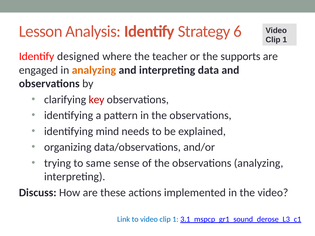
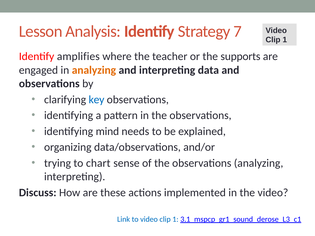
6: 6 -> 7
designed: designed -> amplifies
key colour: red -> blue
same: same -> chart
